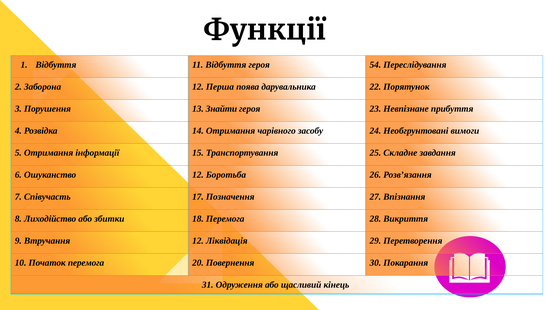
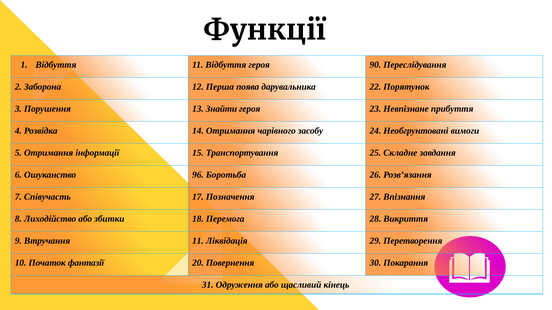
54: 54 -> 90
Ошуканство 12: 12 -> 96
Втручання 12: 12 -> 11
Початок перемога: перемога -> фантазії
